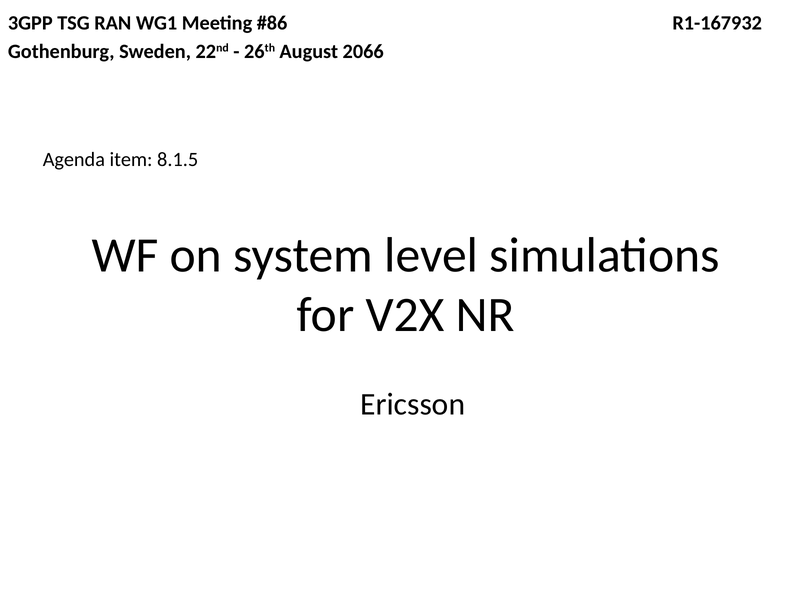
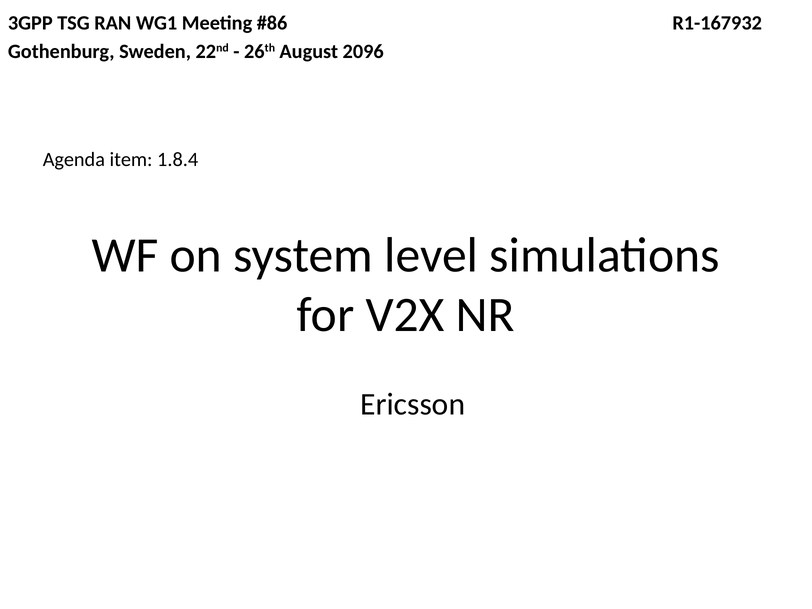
2066: 2066 -> 2096
8.1.5: 8.1.5 -> 1.8.4
